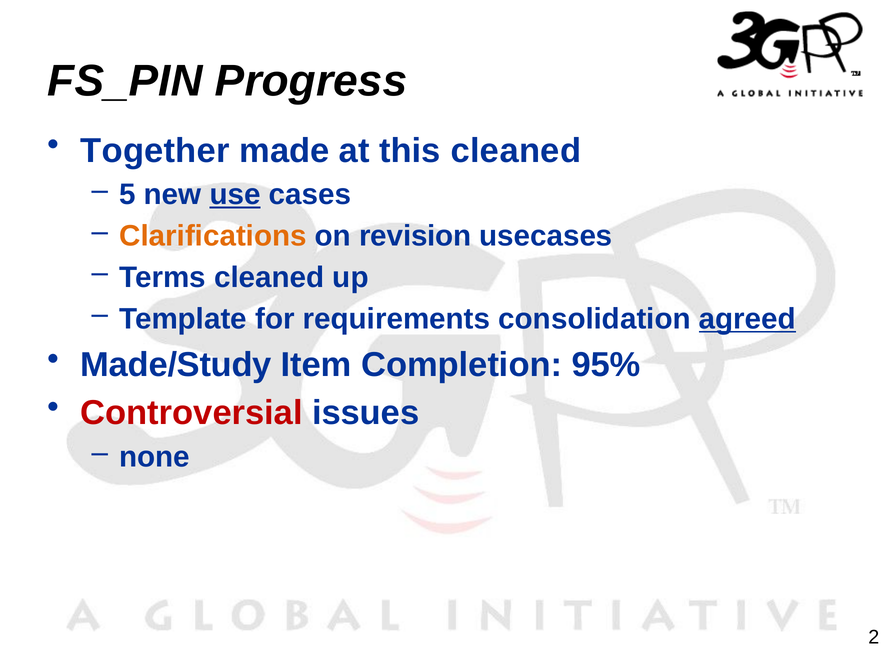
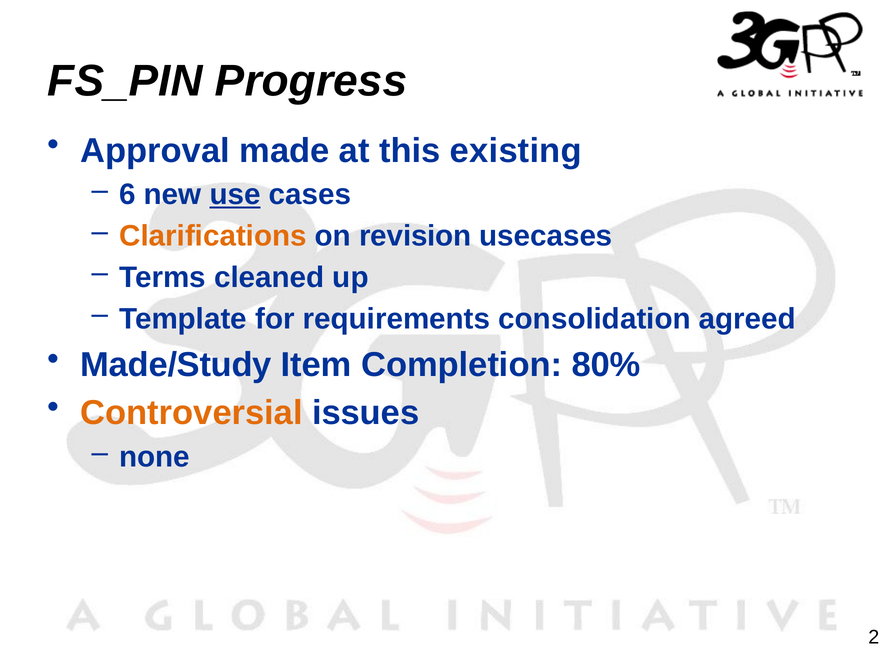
Together: Together -> Approval
this cleaned: cleaned -> existing
5: 5 -> 6
agreed underline: present -> none
95%: 95% -> 80%
Controversial colour: red -> orange
